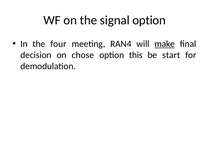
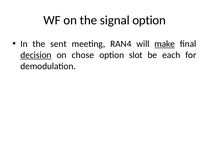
four: four -> sent
decision underline: none -> present
this: this -> slot
start: start -> each
